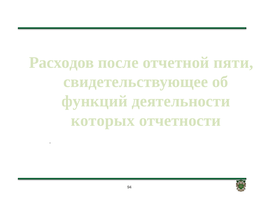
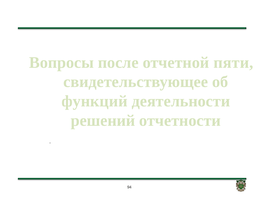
Расходов: Расходов -> Вопросы
которых: которых -> решений
